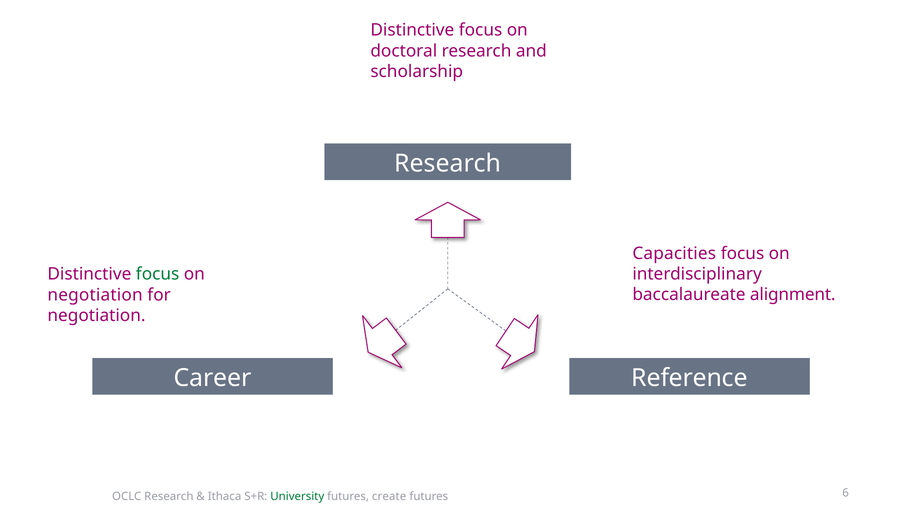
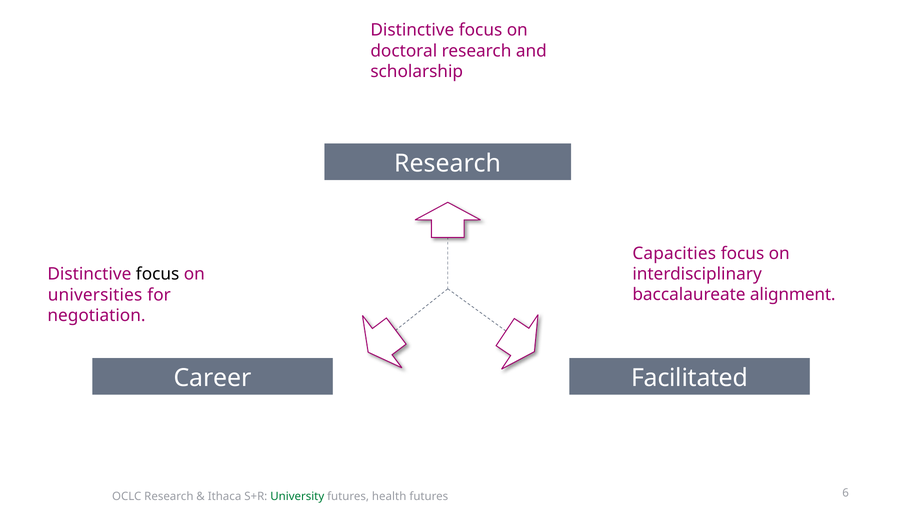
focus at (158, 274) colour: green -> black
negotiation at (95, 295): negotiation -> universities
Reference: Reference -> Facilitated
create: create -> health
